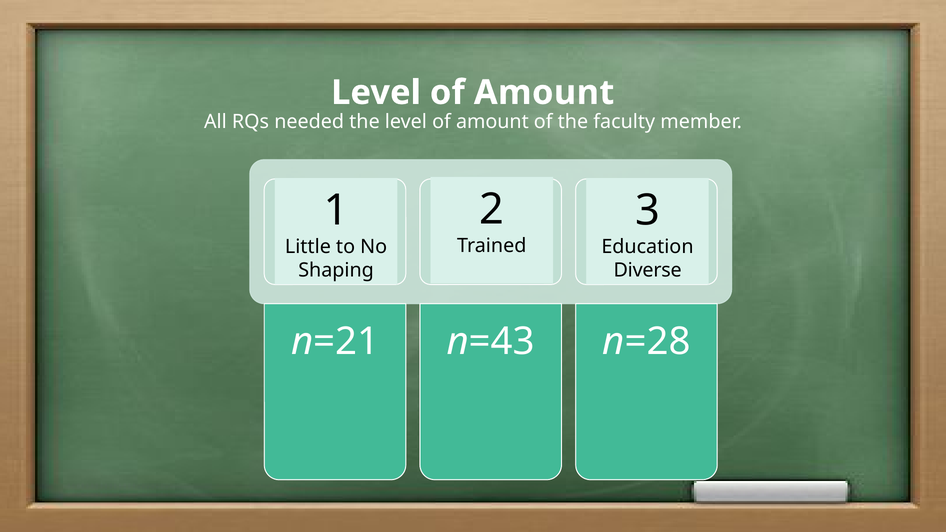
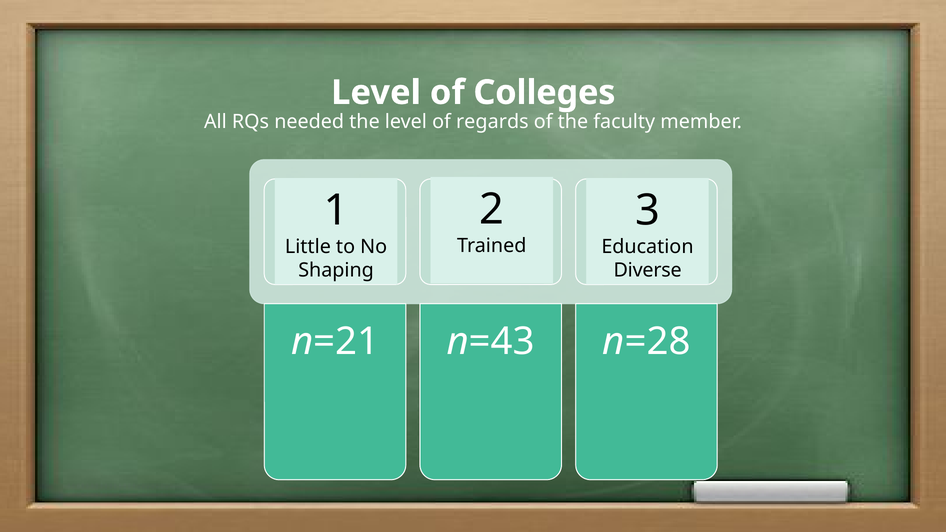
Amount at (544, 93): Amount -> Colleges
the level of amount: amount -> regards
